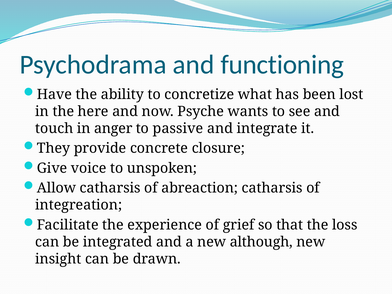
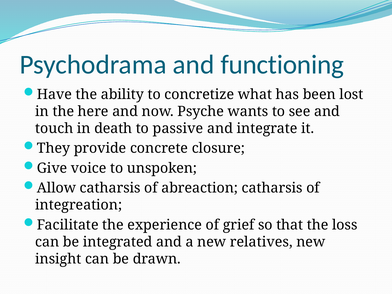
anger: anger -> death
although: although -> relatives
